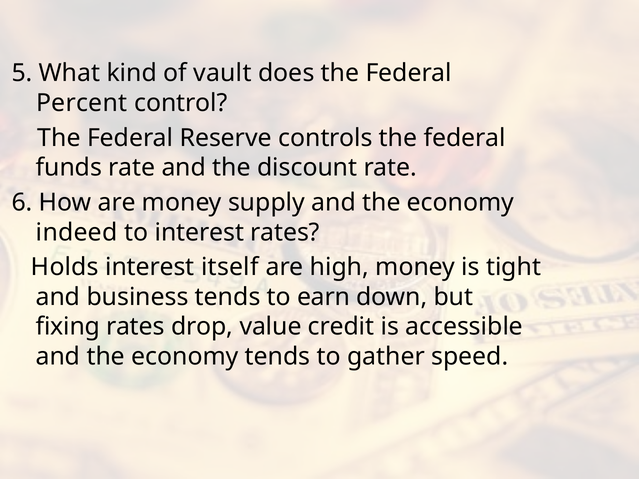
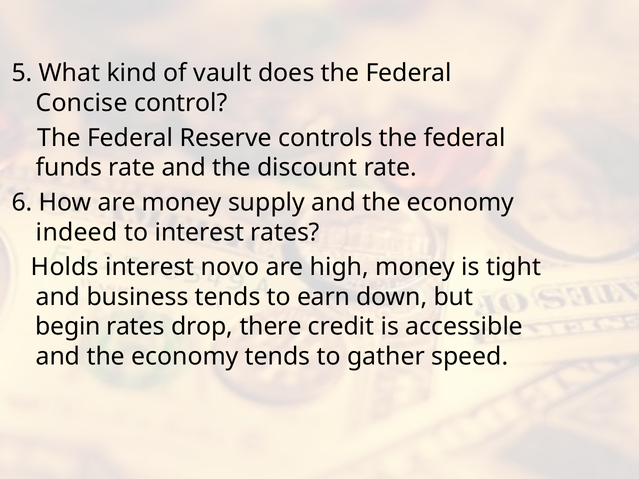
Percent: Percent -> Concise
itself: itself -> novo
fixing: fixing -> begin
value: value -> there
